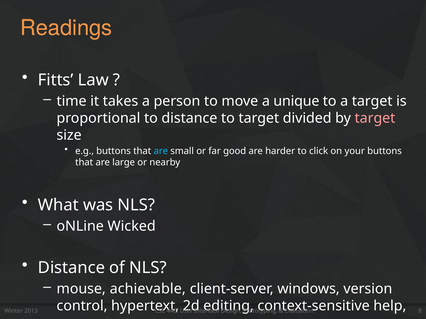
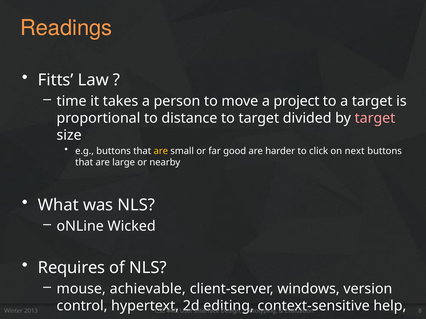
unique: unique -> project
are at (161, 151) colour: light blue -> yellow
your: your -> next
Distance at (71, 268): Distance -> Requires
